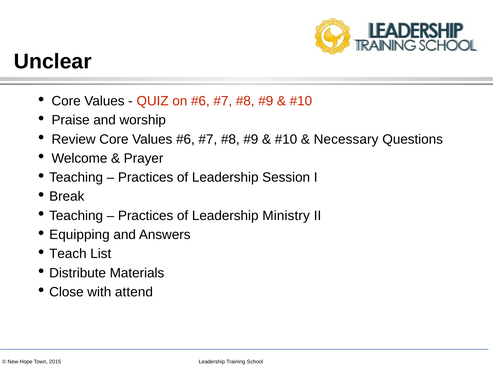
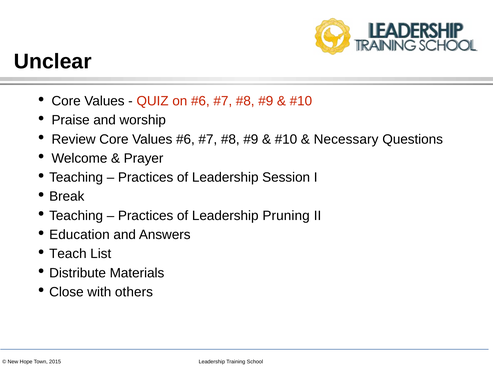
Ministry: Ministry -> Pruning
Equipping: Equipping -> Education
attend: attend -> others
